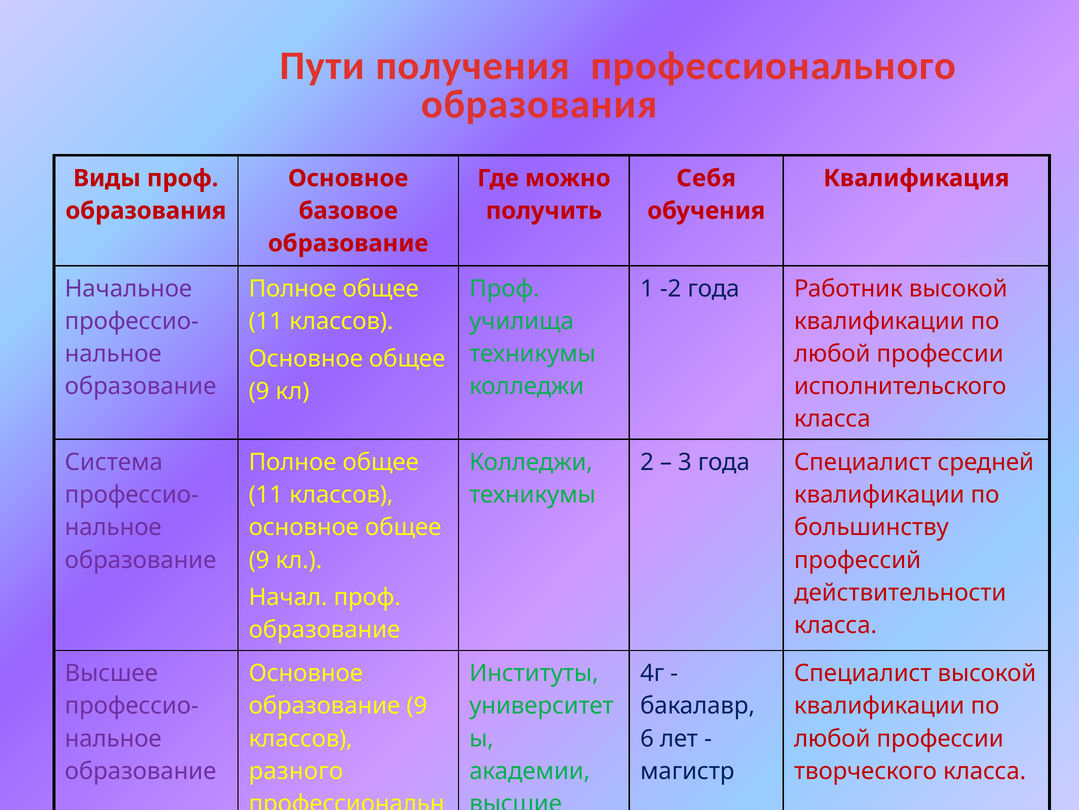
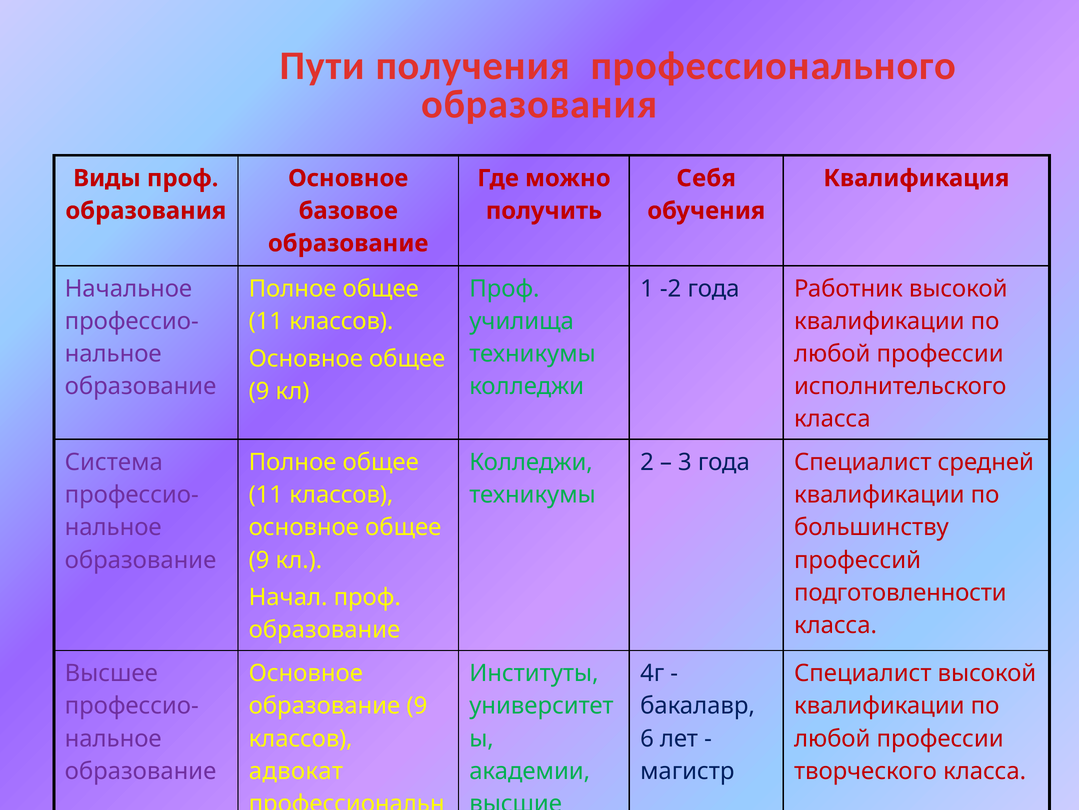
действительности: действительности -> подготовленности
разного: разного -> адвокат
